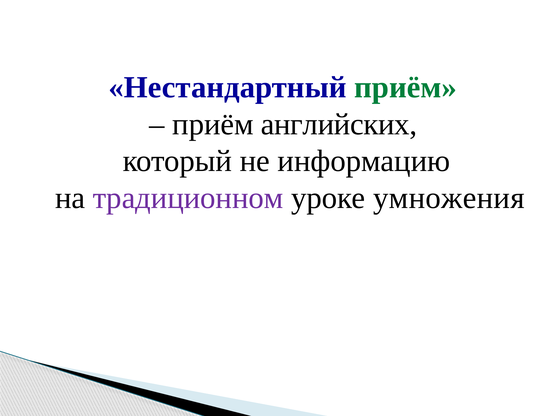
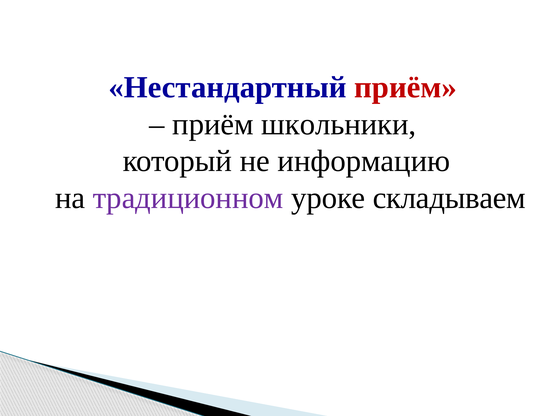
приём at (406, 87) colour: green -> red
английских: английских -> школьники
умножения: умножения -> складываем
